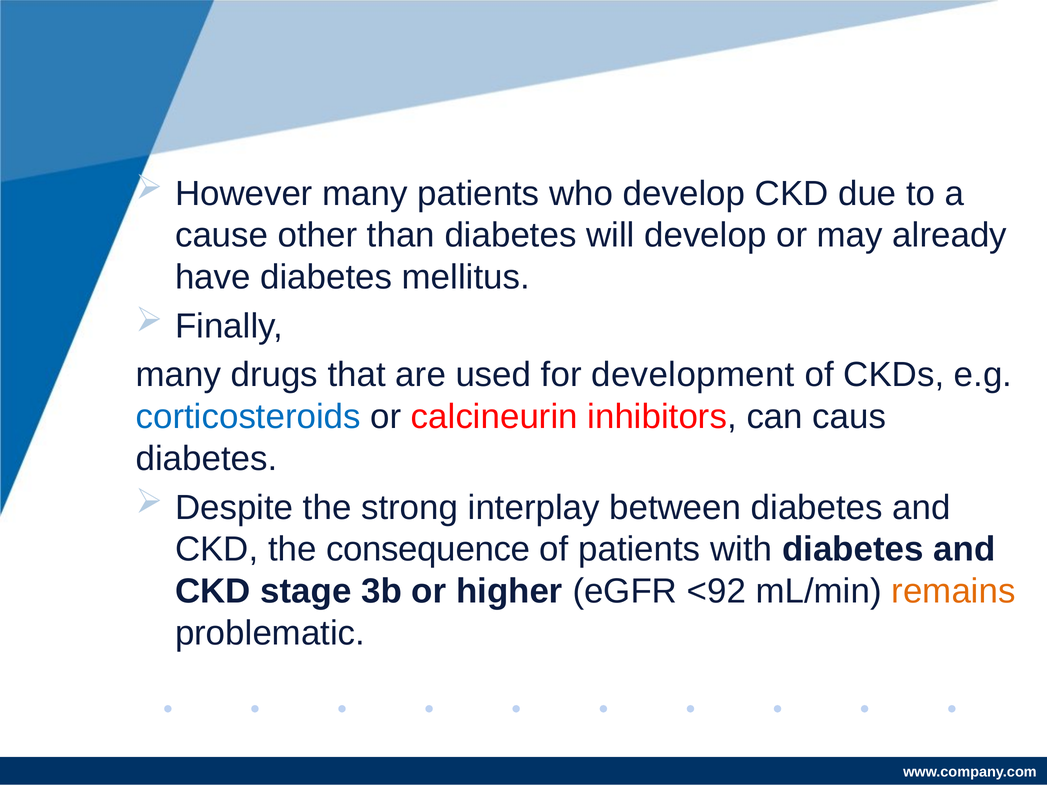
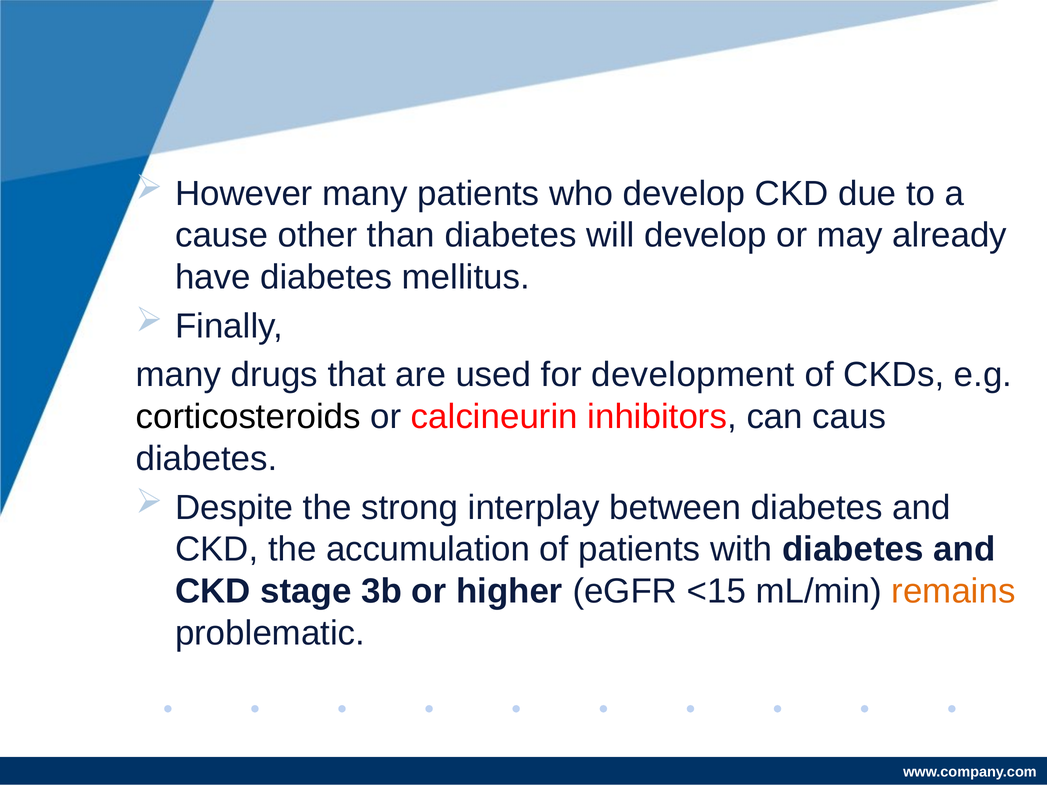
corticosteroids colour: blue -> black
consequence: consequence -> accumulation
<92: <92 -> <15
